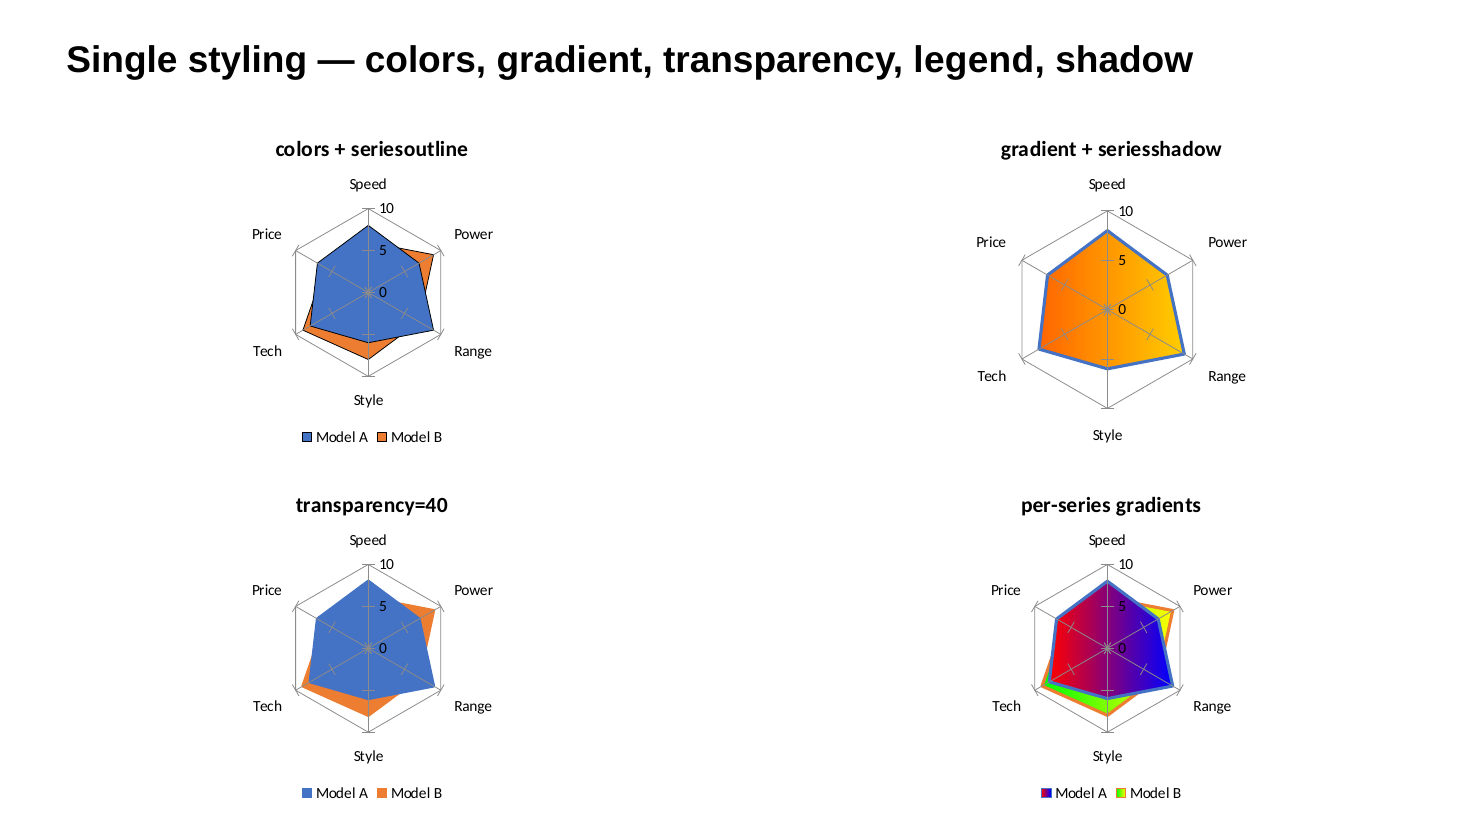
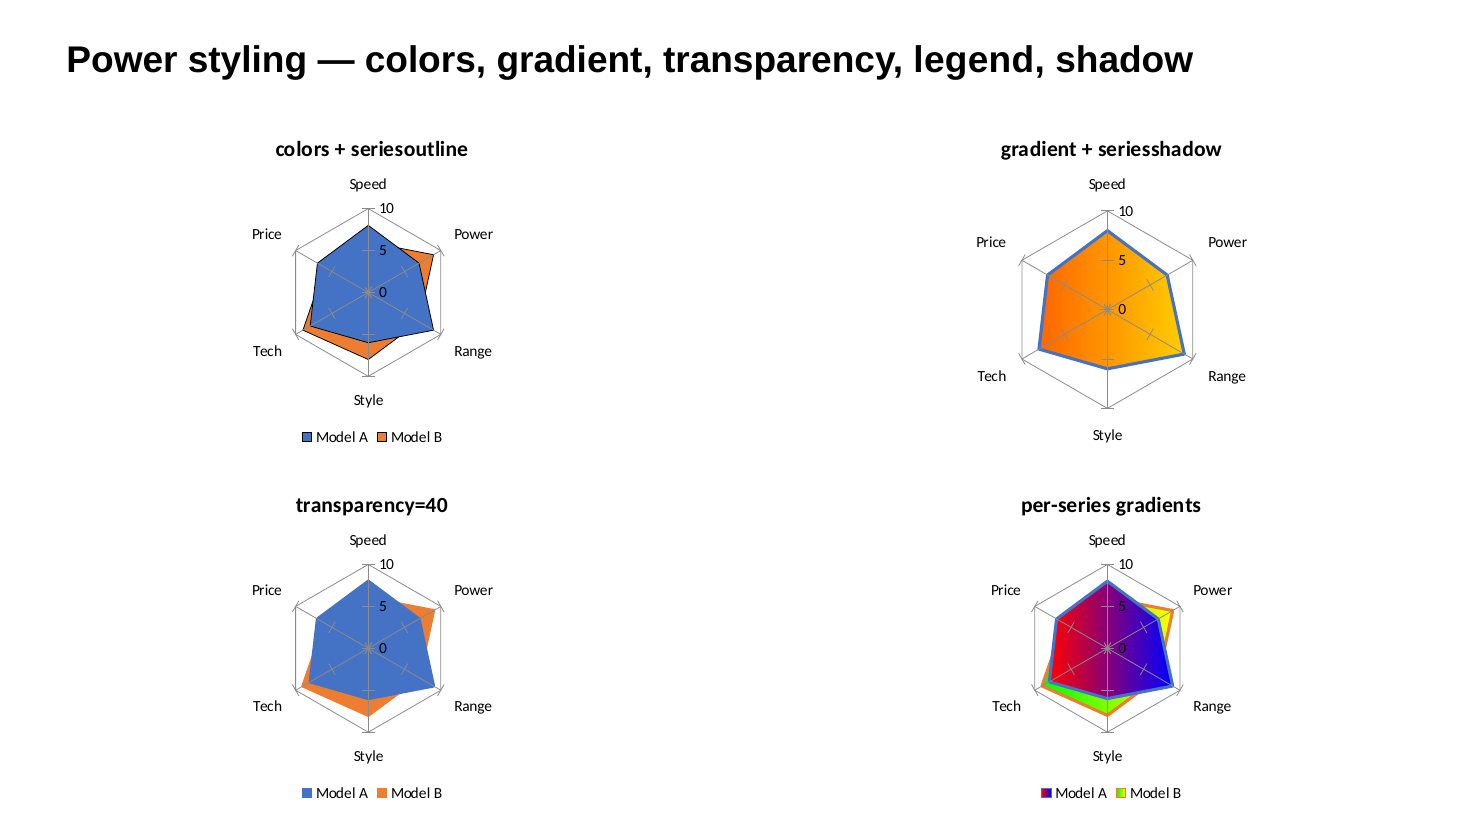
Single at (122, 60): Single -> Power
